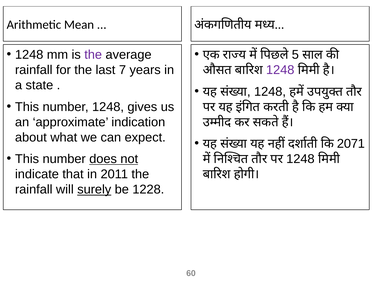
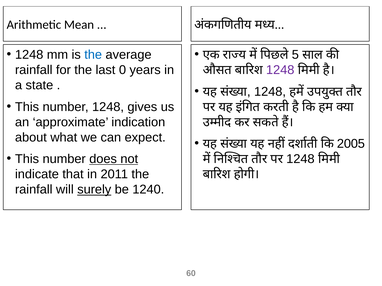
the at (93, 55) colour: purple -> blue
7: 7 -> 0
2071: 2071 -> 2005
1228: 1228 -> 1240
